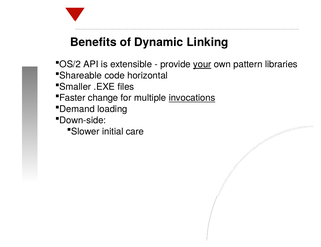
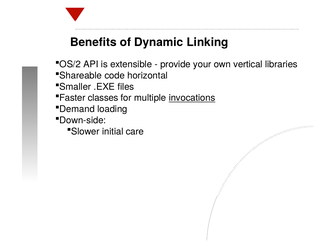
your underline: present -> none
pattern: pattern -> vertical
change: change -> classes
